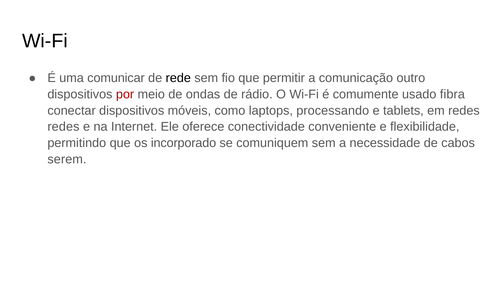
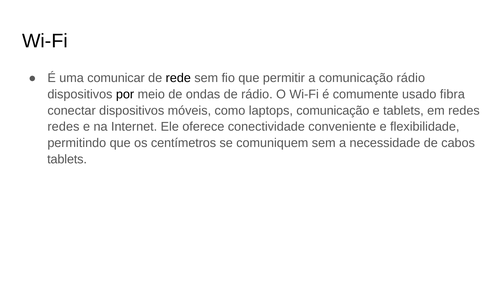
comunicação outro: outro -> rádio
por colour: red -> black
laptops processando: processando -> comunicação
incorporado: incorporado -> centímetros
serem at (67, 159): serem -> tablets
